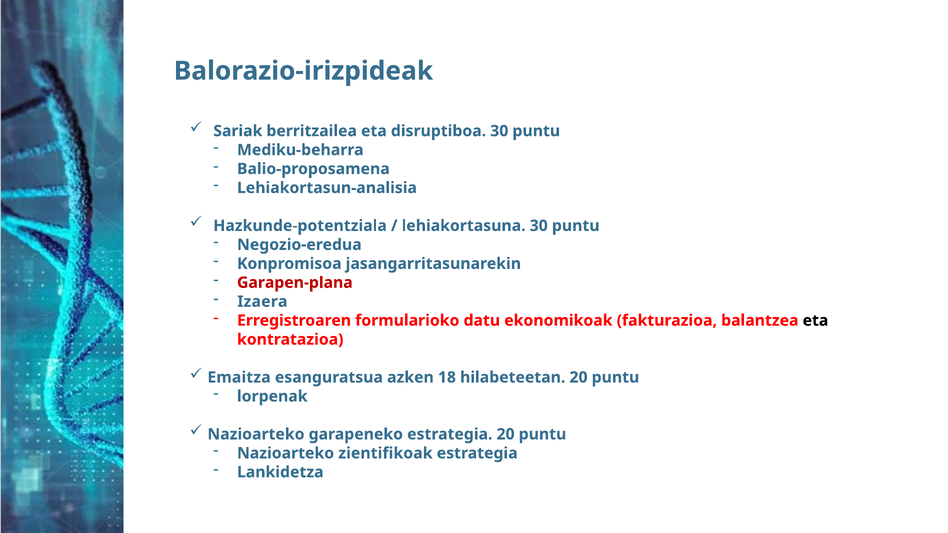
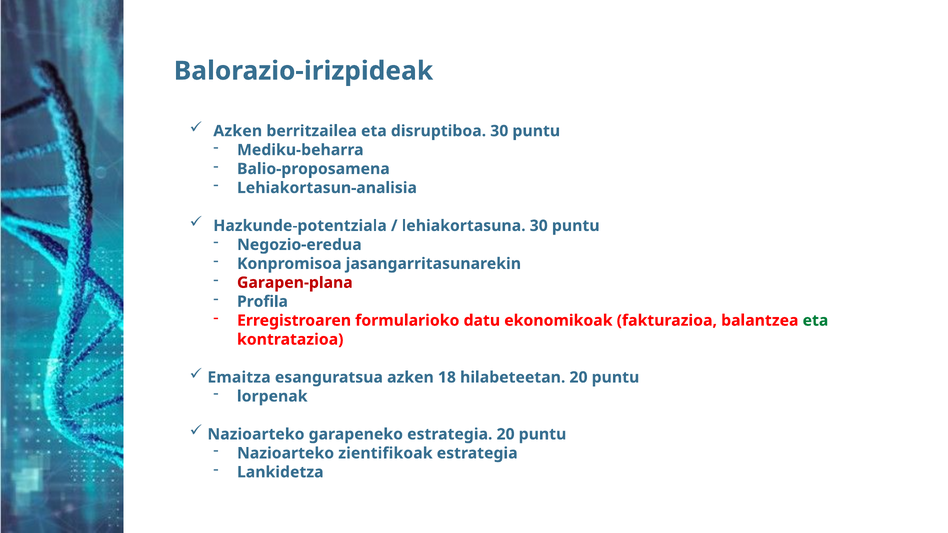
Sariak at (238, 131): Sariak -> Azken
Izaera: Izaera -> Profila
eta at (815, 321) colour: black -> green
